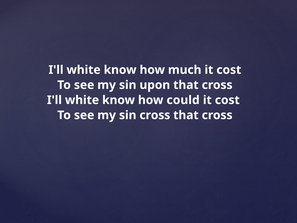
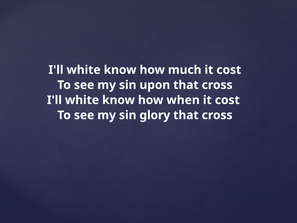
could: could -> when
sin cross: cross -> glory
